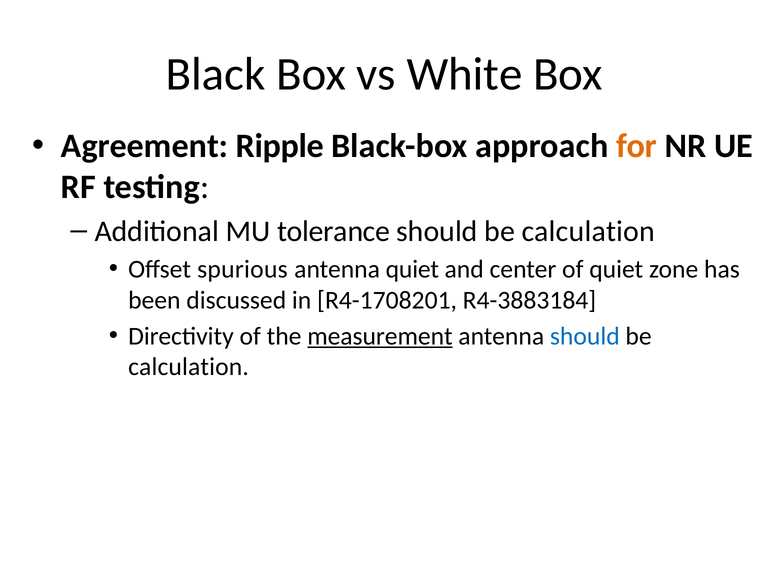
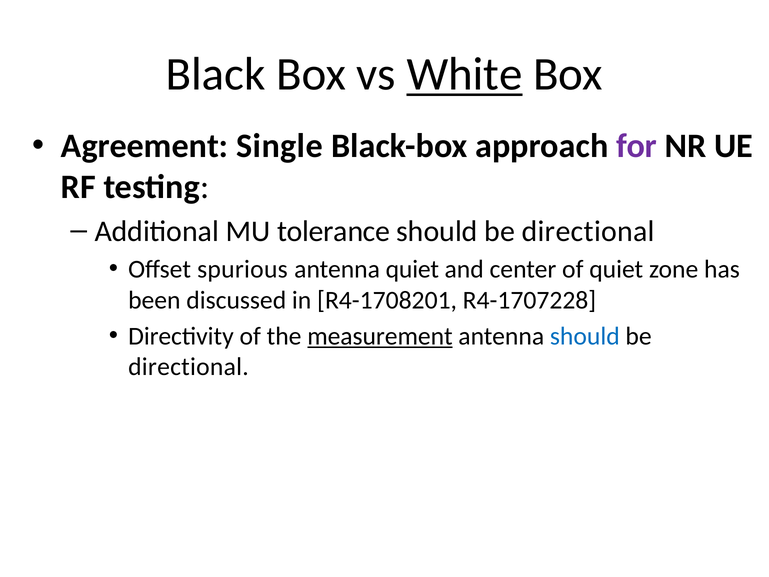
White underline: none -> present
Ripple: Ripple -> Single
for colour: orange -> purple
calculation at (588, 231): calculation -> directional
R4-3883184: R4-3883184 -> R4-1707228
calculation at (189, 367): calculation -> directional
